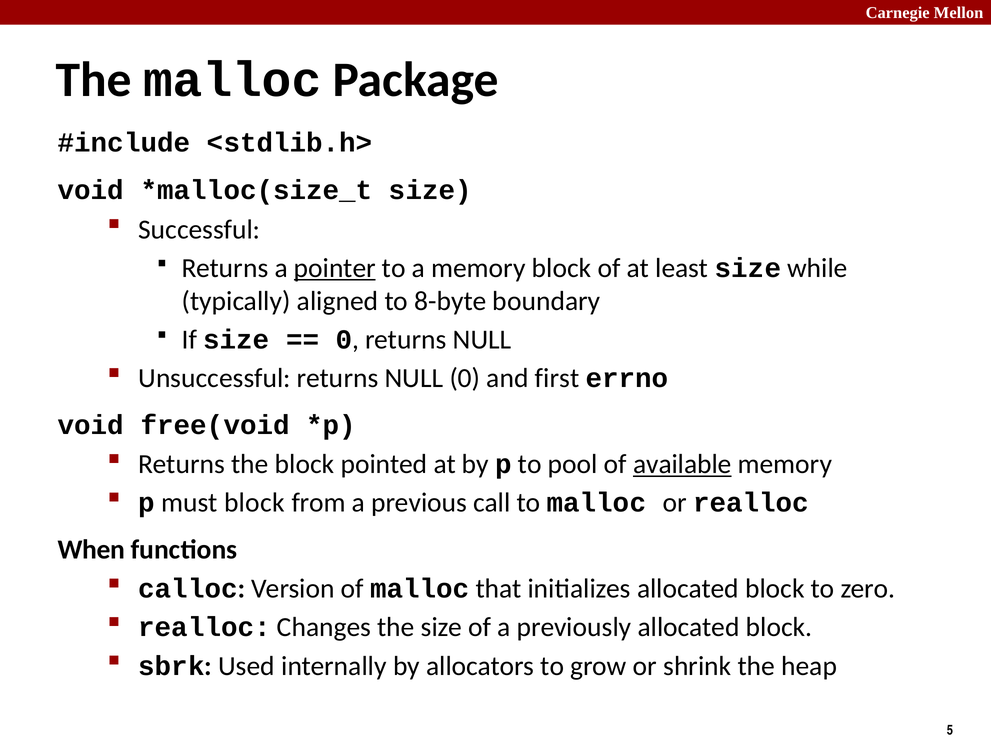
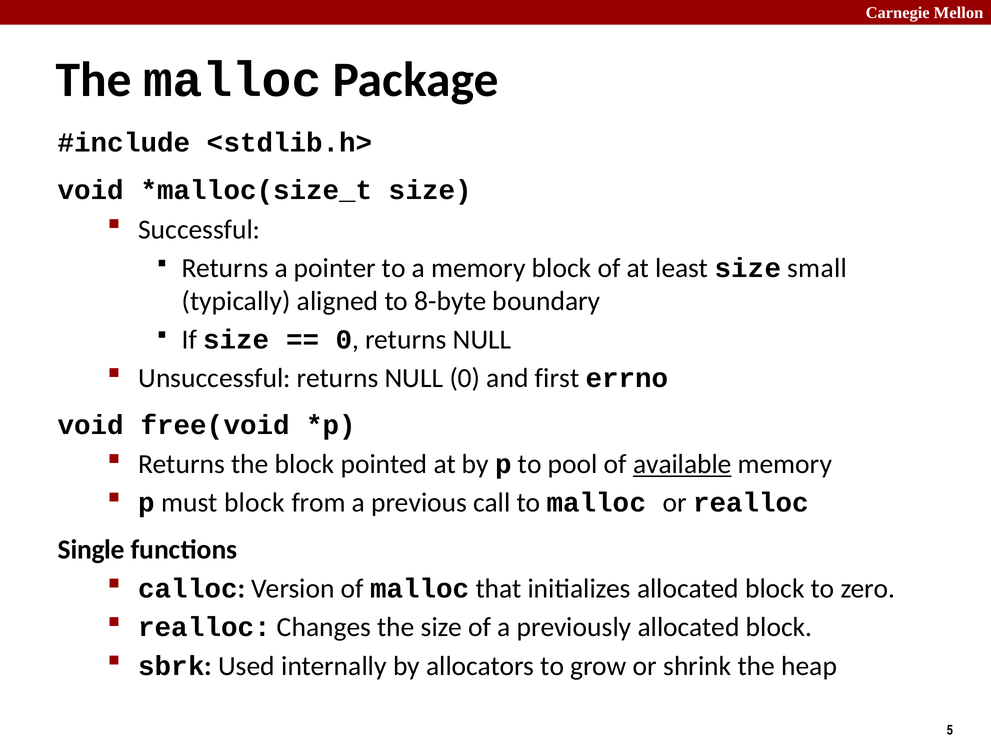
pointer underline: present -> none
while: while -> small
When: When -> Single
